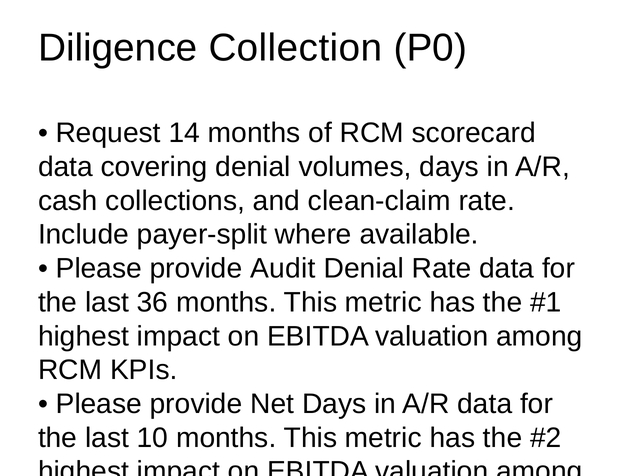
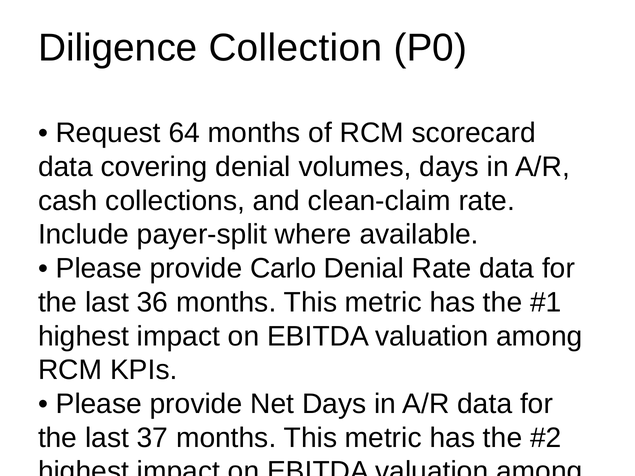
14: 14 -> 64
Audit: Audit -> Carlo
10: 10 -> 37
